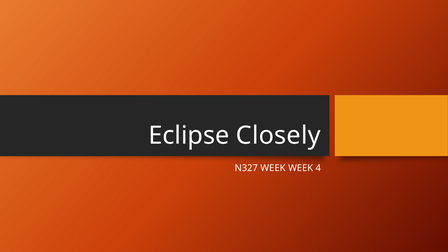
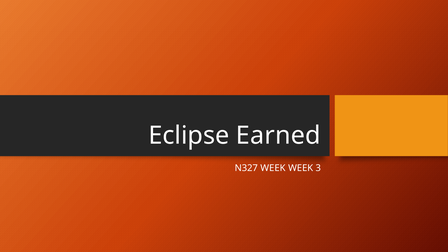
Closely: Closely -> Earned
4: 4 -> 3
